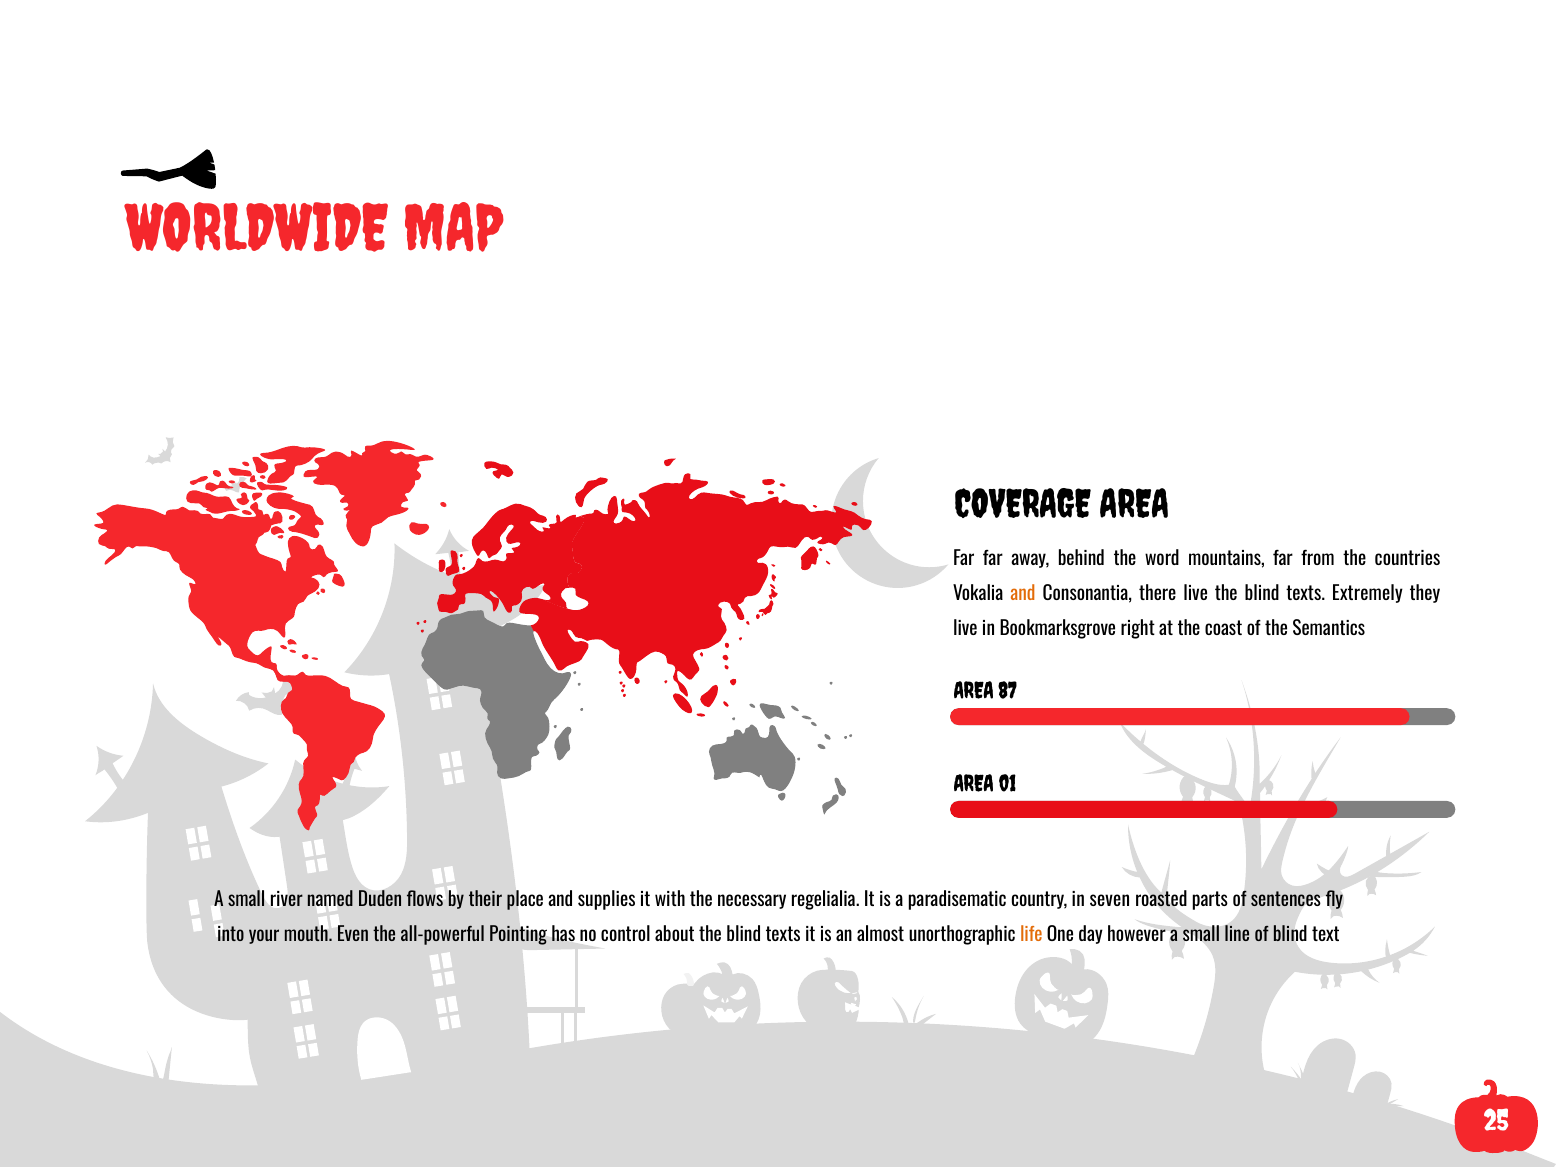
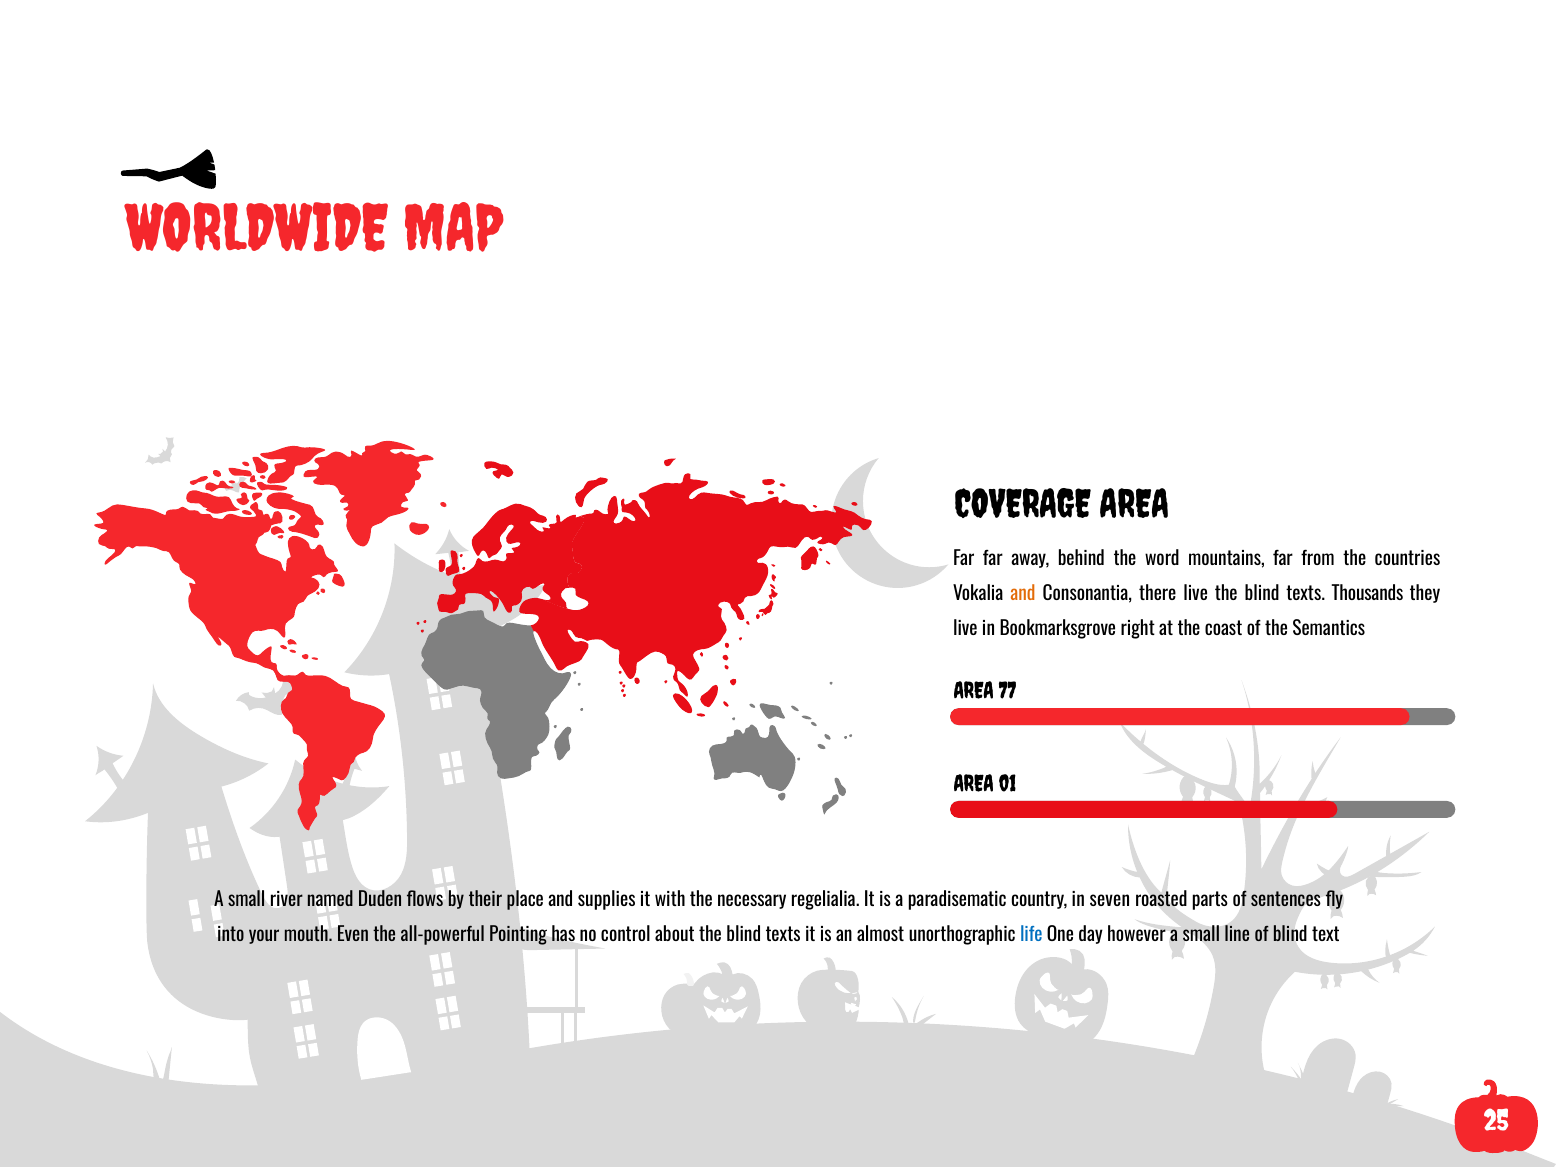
Extremely: Extremely -> Thousands
87: 87 -> 77
life colour: orange -> blue
